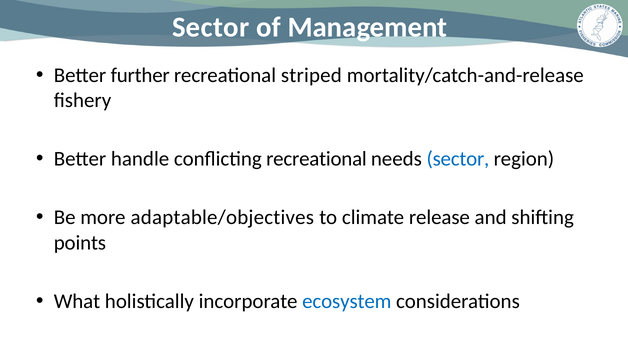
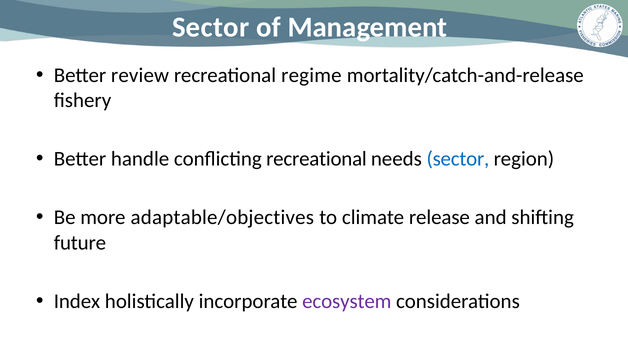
further: further -> review
striped: striped -> regime
points: points -> future
What: What -> Index
ecosystem colour: blue -> purple
